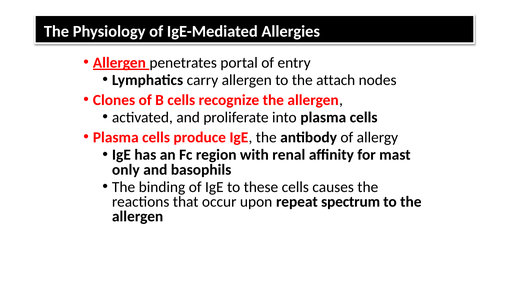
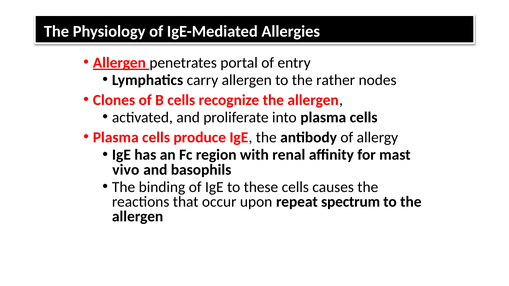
attach: attach -> rather
only: only -> vivo
